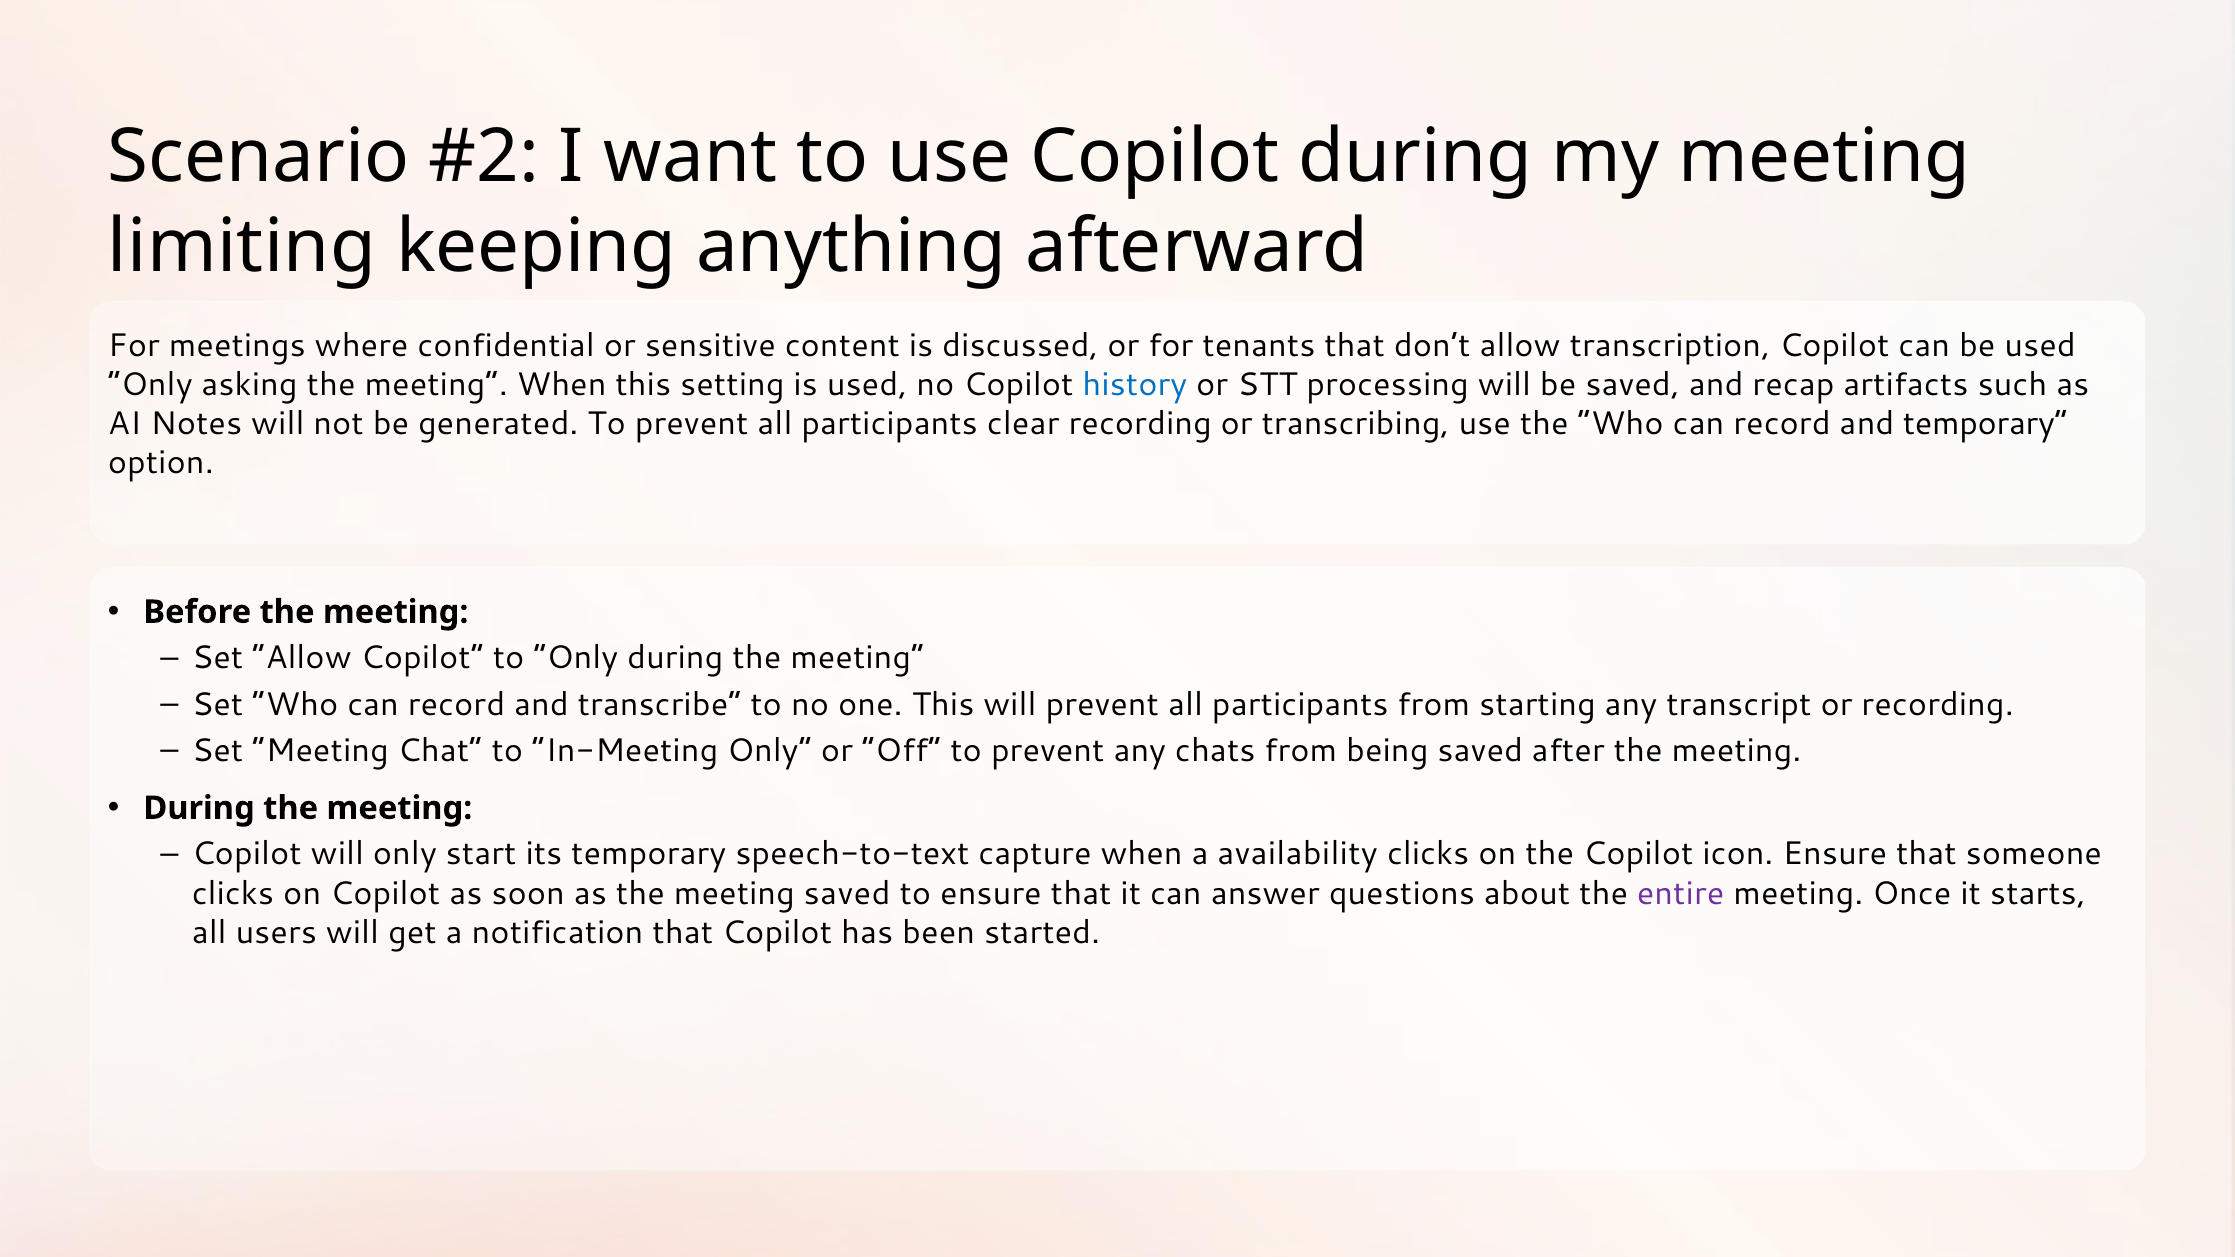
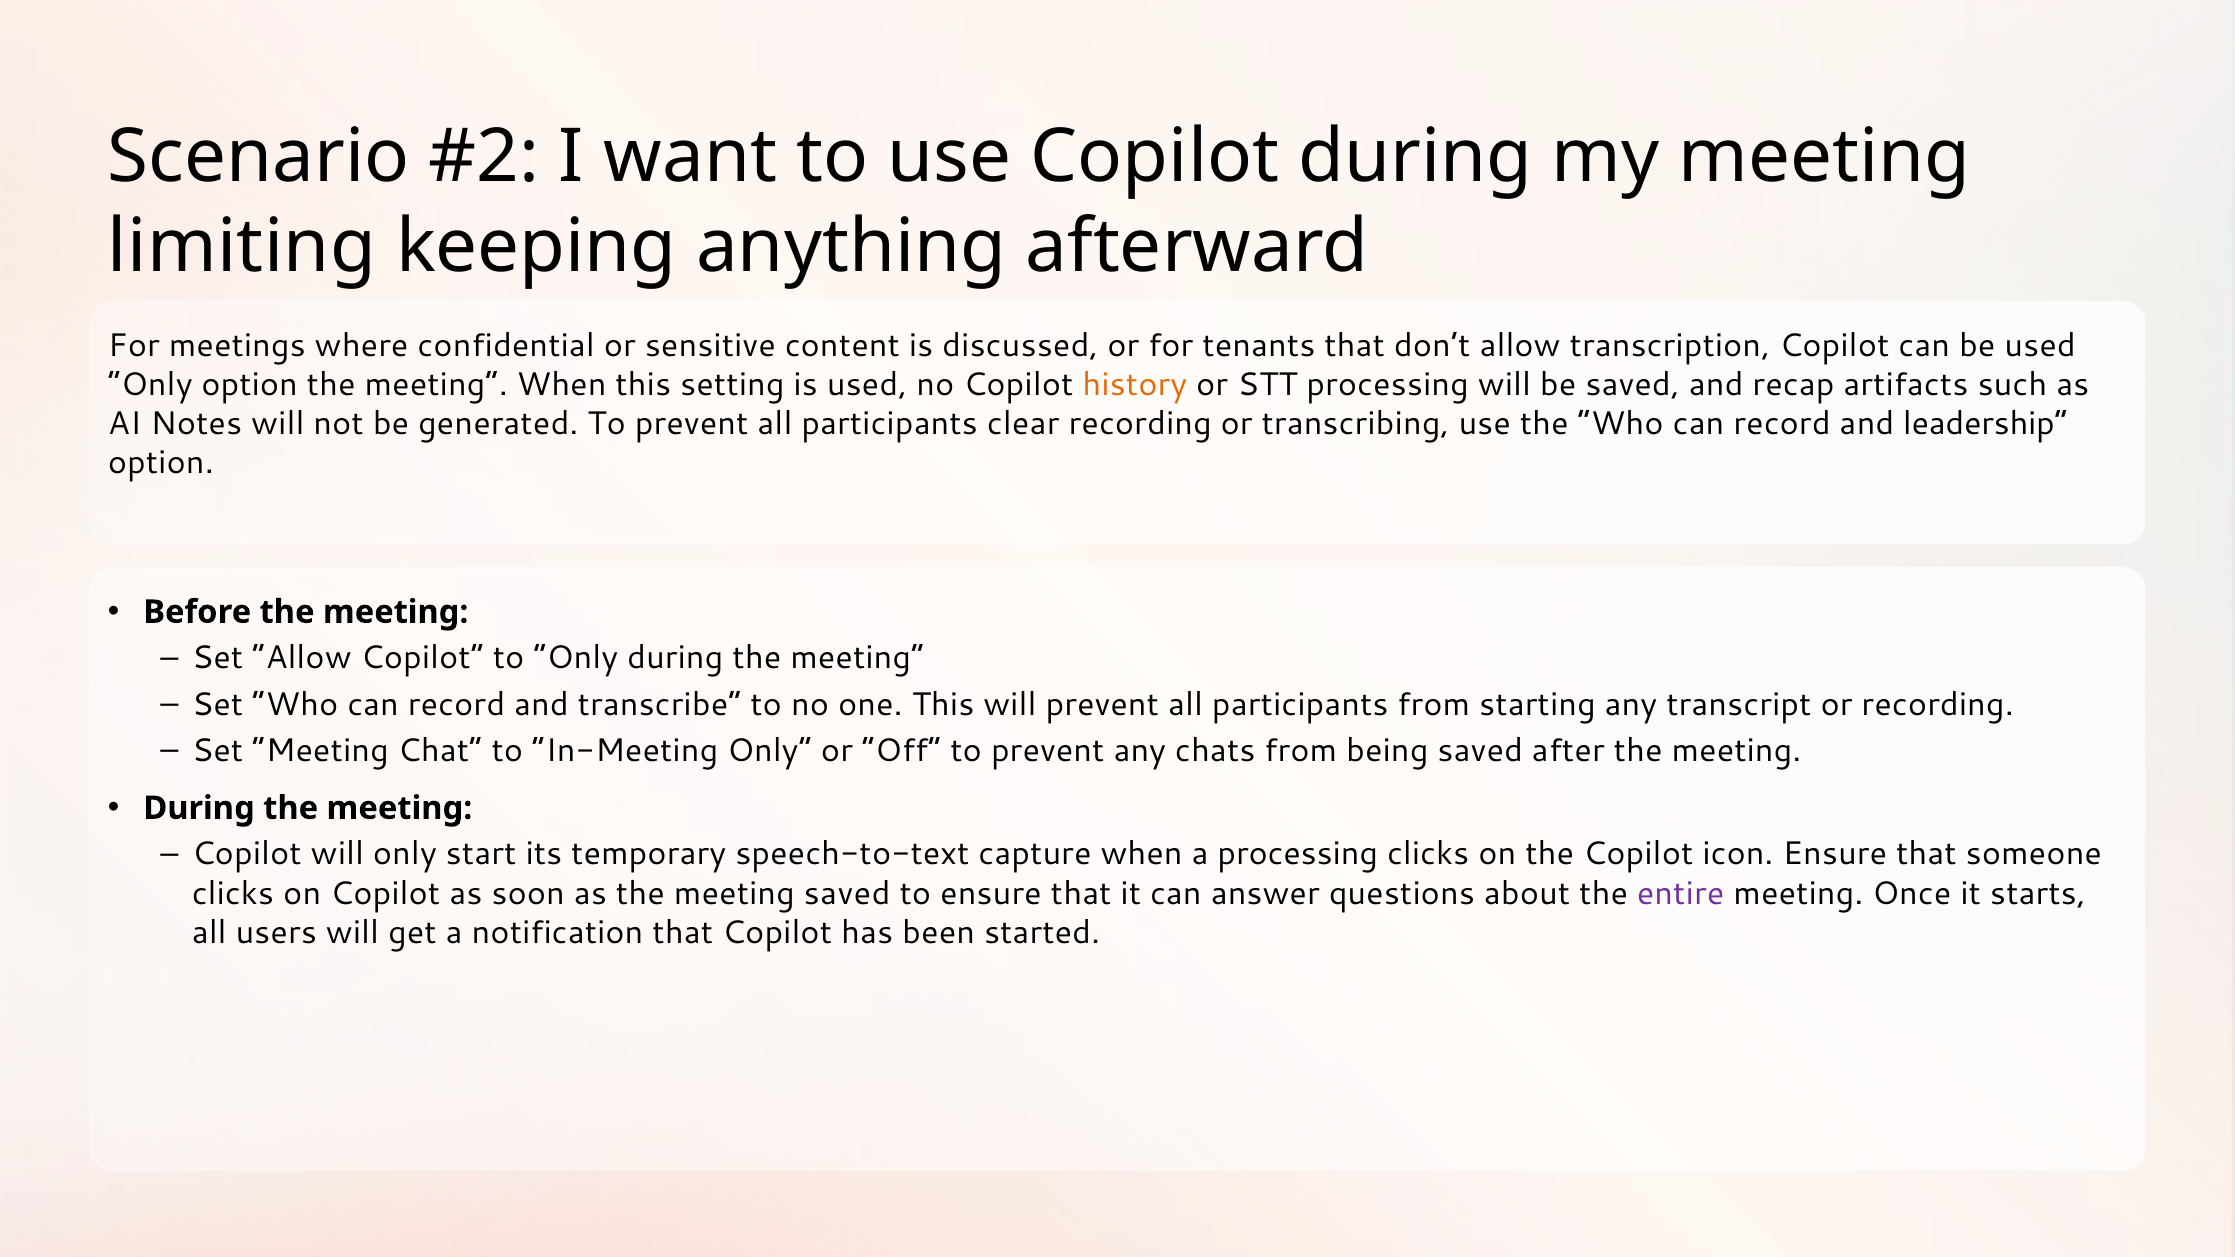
Only asking: asking -> option
history colour: blue -> orange
and temporary: temporary -> leadership
a availability: availability -> processing
